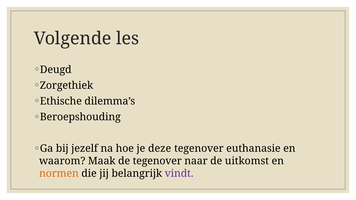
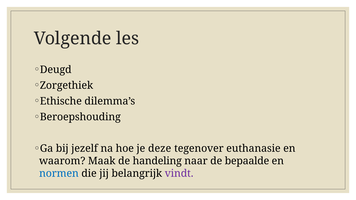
de tegenover: tegenover -> handeling
uitkomst: uitkomst -> bepaalde
normen colour: orange -> blue
